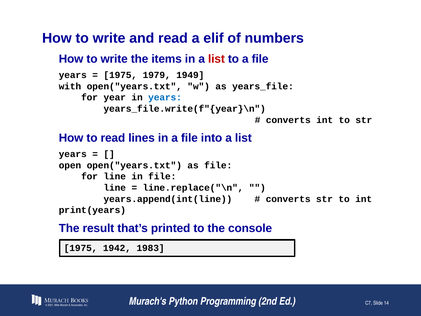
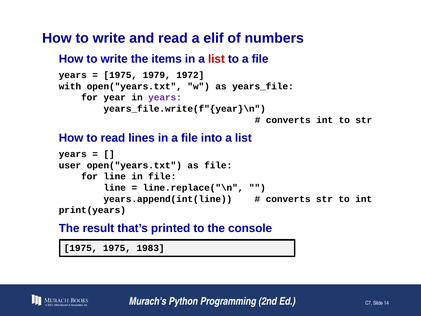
1949: 1949 -> 1972
years at (165, 97) colour: blue -> purple
open: open -> user
1975 1942: 1942 -> 1975
